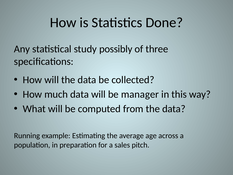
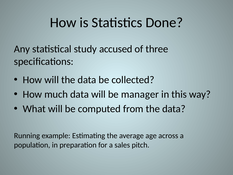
possibly: possibly -> accused
